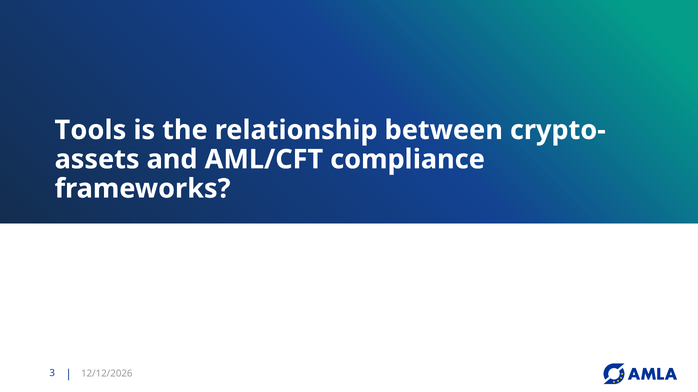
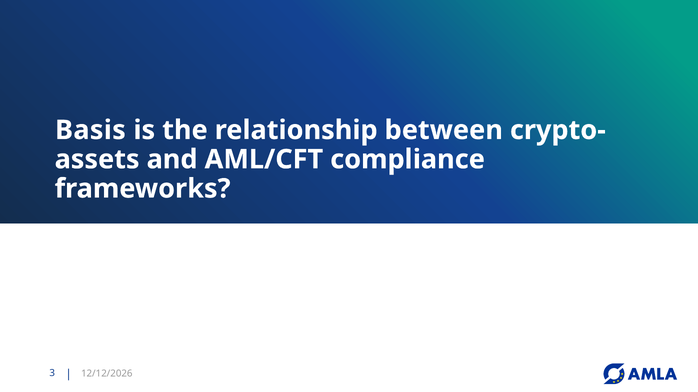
Tools: Tools -> Basis
